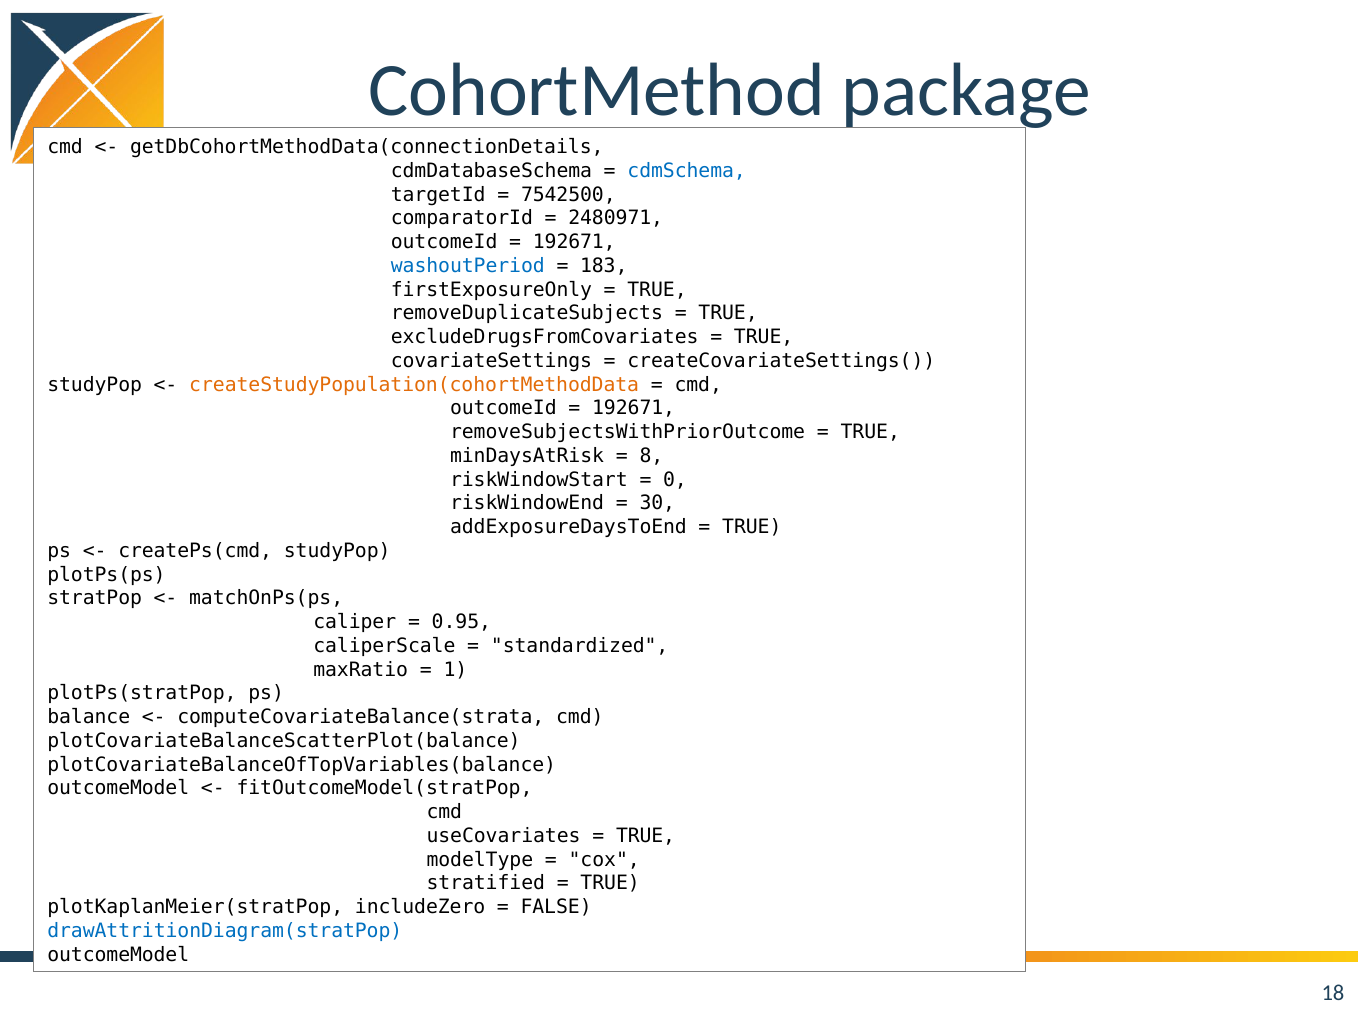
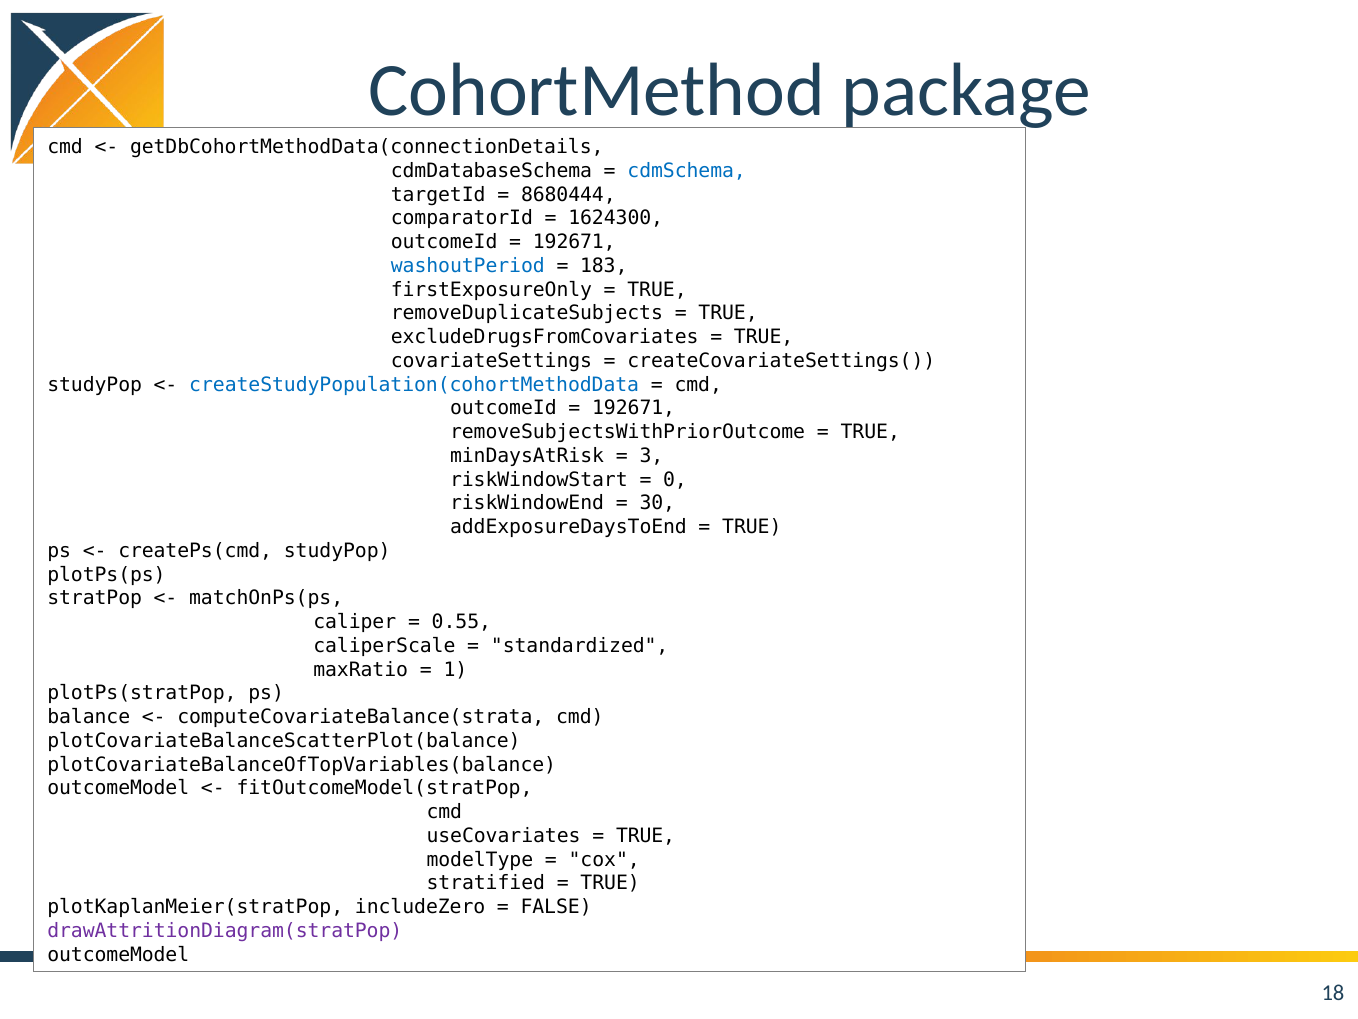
7542500: 7542500 -> 8680444
2480971: 2480971 -> 1624300
createStudyPopulation(cohortMethodData colour: orange -> blue
8: 8 -> 3
0.95: 0.95 -> 0.55
drawAttritionDiagram(stratPop colour: blue -> purple
